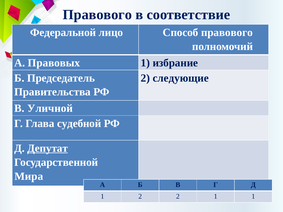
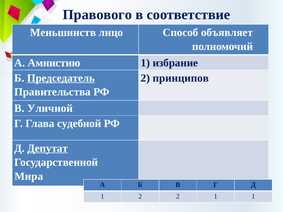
Федеральной: Федеральной -> Меньшинств
Способ правового: правового -> объявляет
Правовых: Правовых -> Амнистию
Председатель underline: none -> present
следующие: следующие -> принципов
